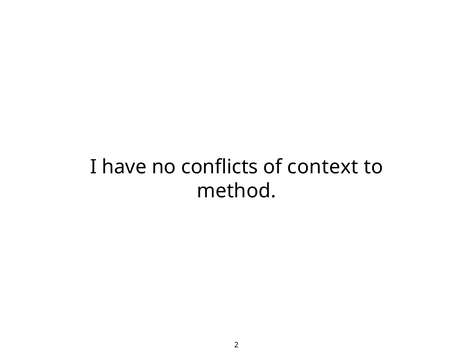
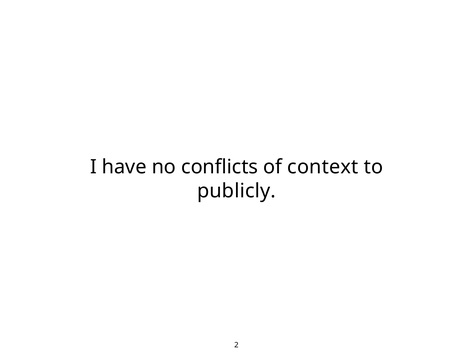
method: method -> publicly
